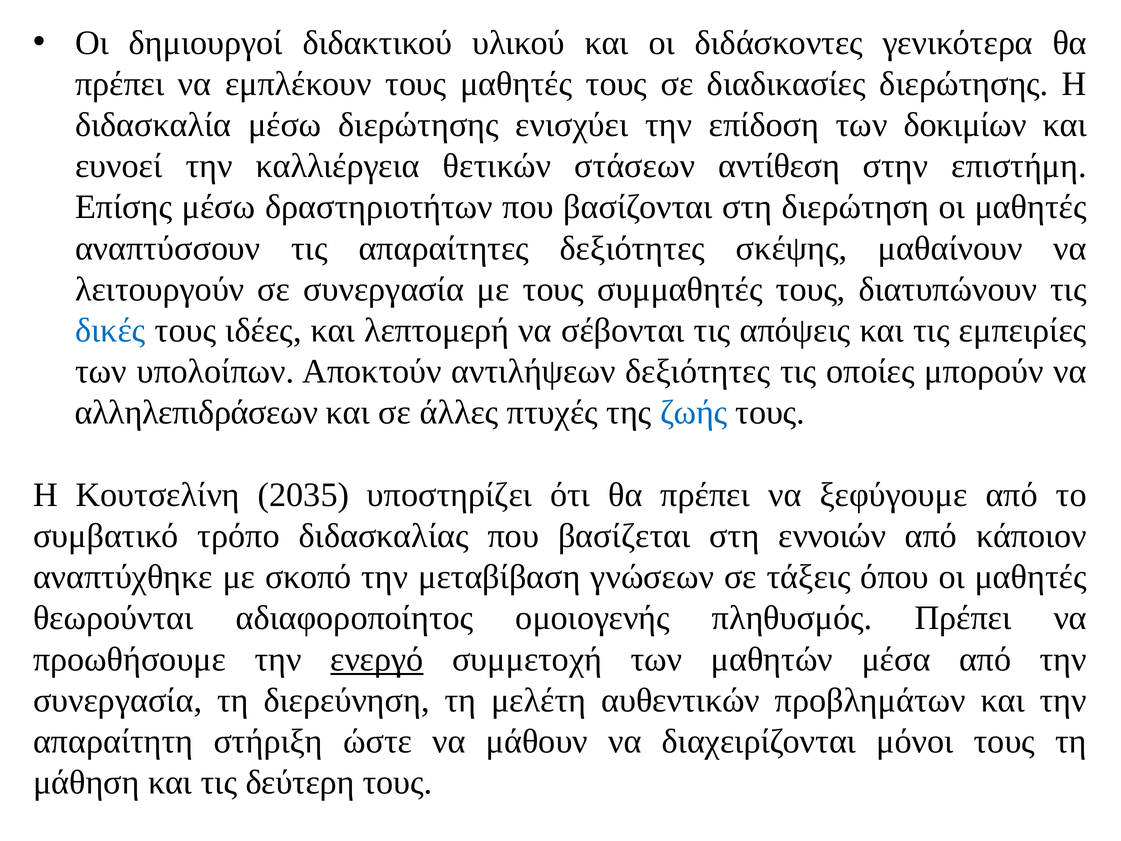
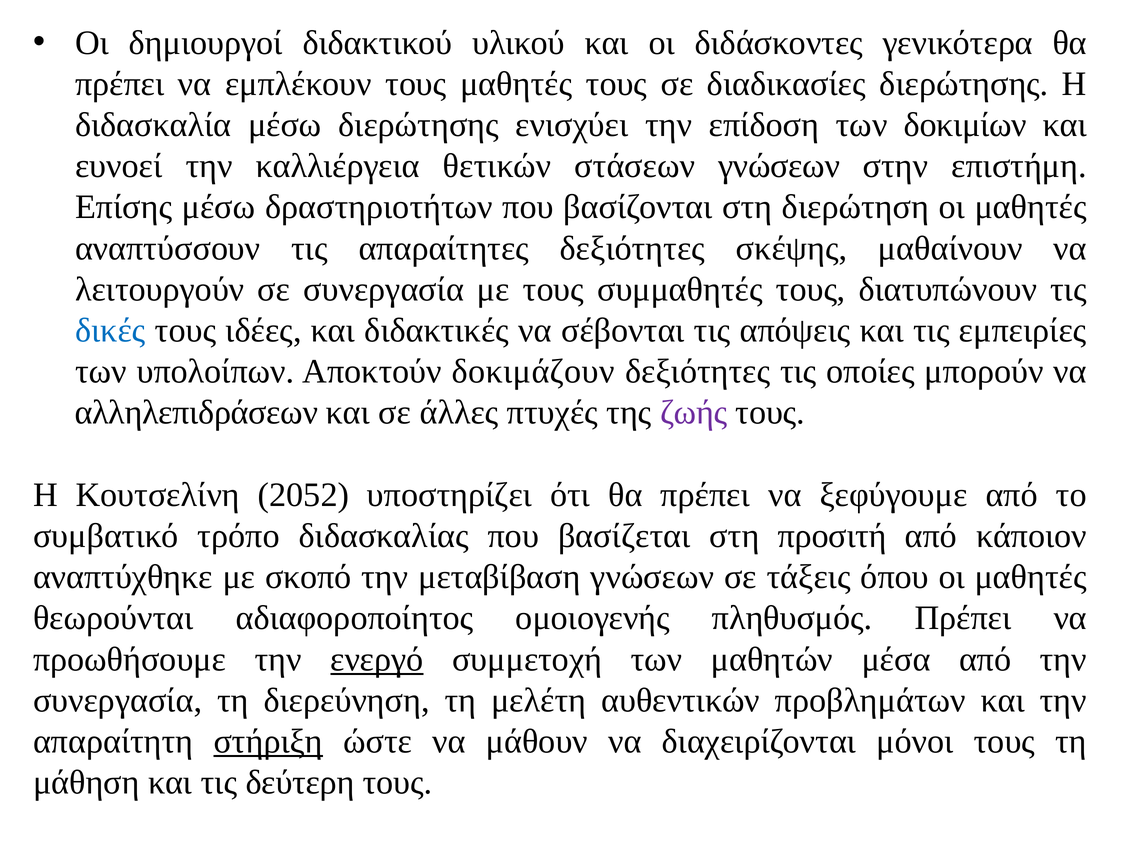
στάσεων αντίθεση: αντίθεση -> γνώσεων
λεπτομερή: λεπτομερή -> διδακτικές
αντιλήψεων: αντιλήψεων -> δοκιμάζουν
ζωής colour: blue -> purple
2035: 2035 -> 2052
εννοιών: εννοιών -> προσιτή
στήριξη underline: none -> present
